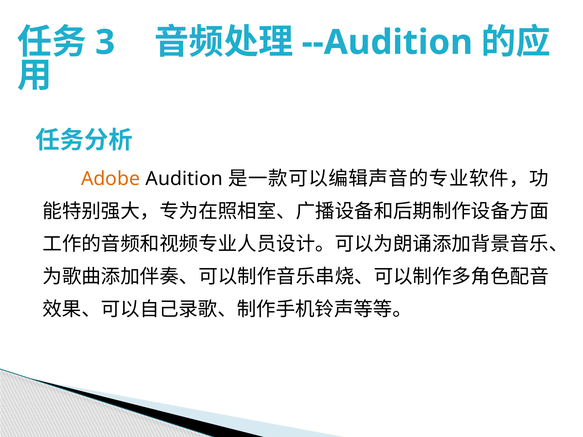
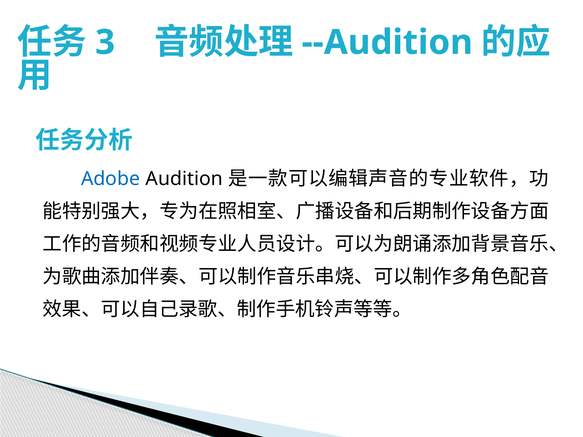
Adobe colour: orange -> blue
